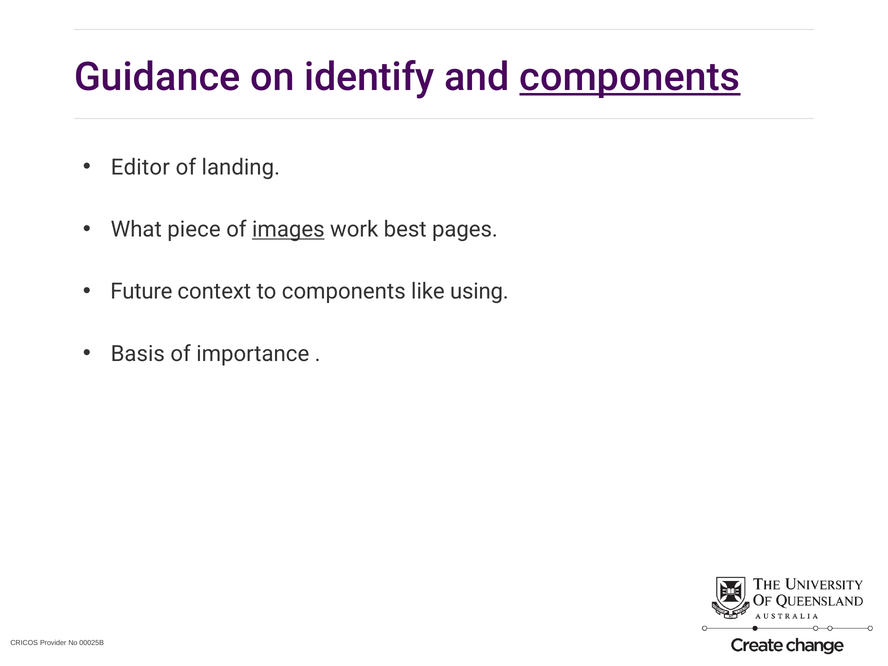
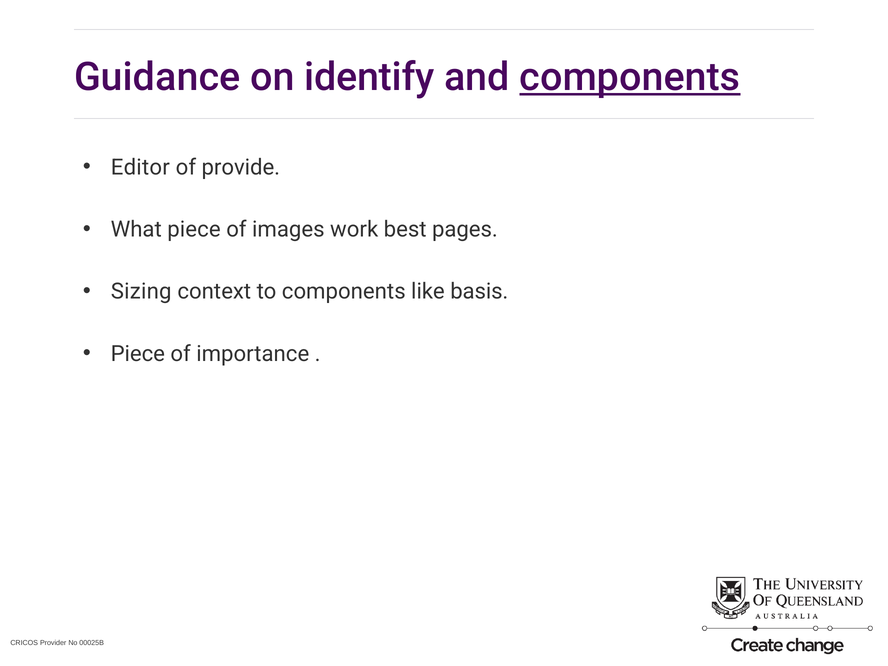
landing: landing -> provide
images underline: present -> none
Future: Future -> Sizing
using: using -> basis
Basis at (138, 354): Basis -> Piece
